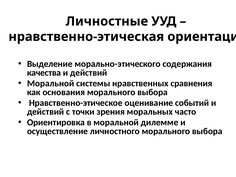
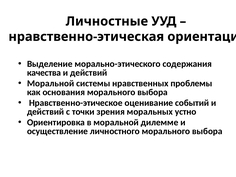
сравнения: сравнения -> проблемы
часто: часто -> устно
